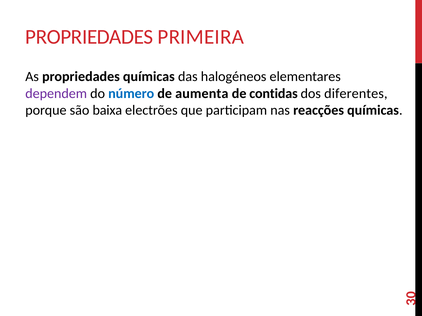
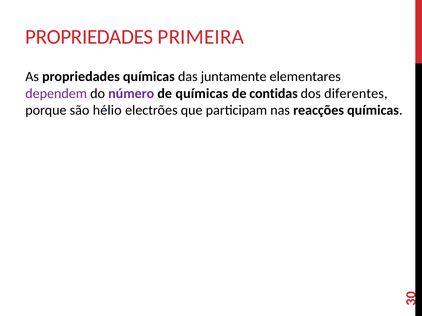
halogéneos: halogéneos -> juntamente
número colour: blue -> purple
de aumenta: aumenta -> químicas
baixa: baixa -> hélio
